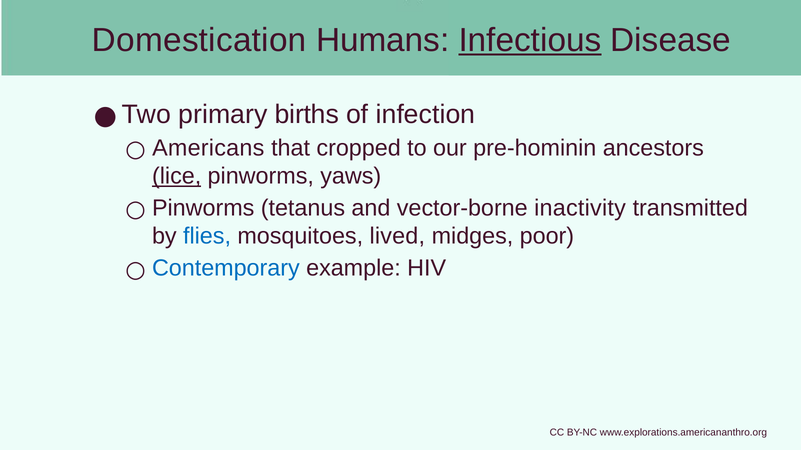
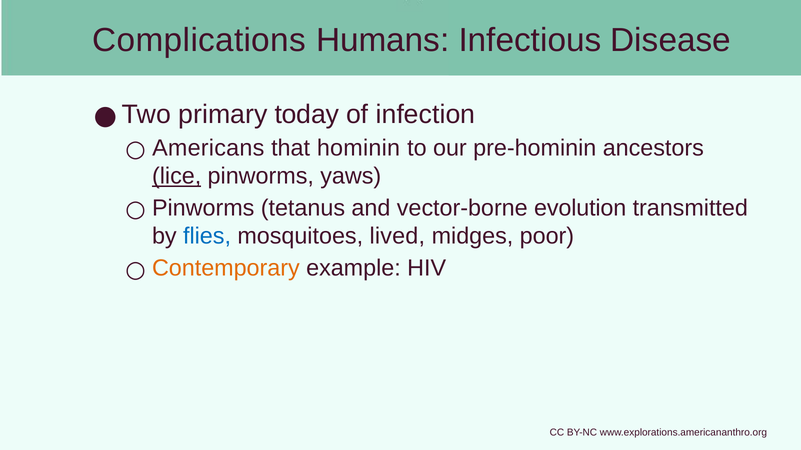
Domestication: Domestication -> Complications
Infectious underline: present -> none
births: births -> today
cropped: cropped -> hominin
inactivity: inactivity -> evolution
Contemporary colour: blue -> orange
